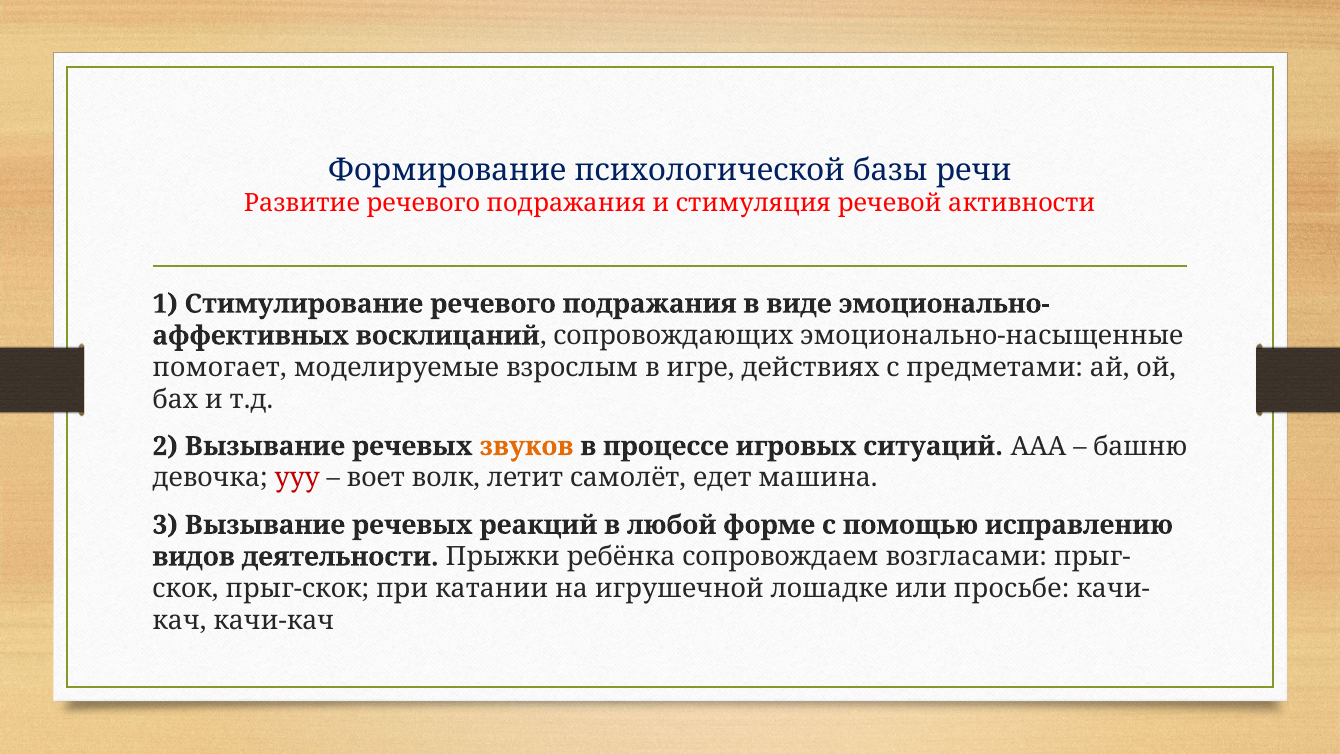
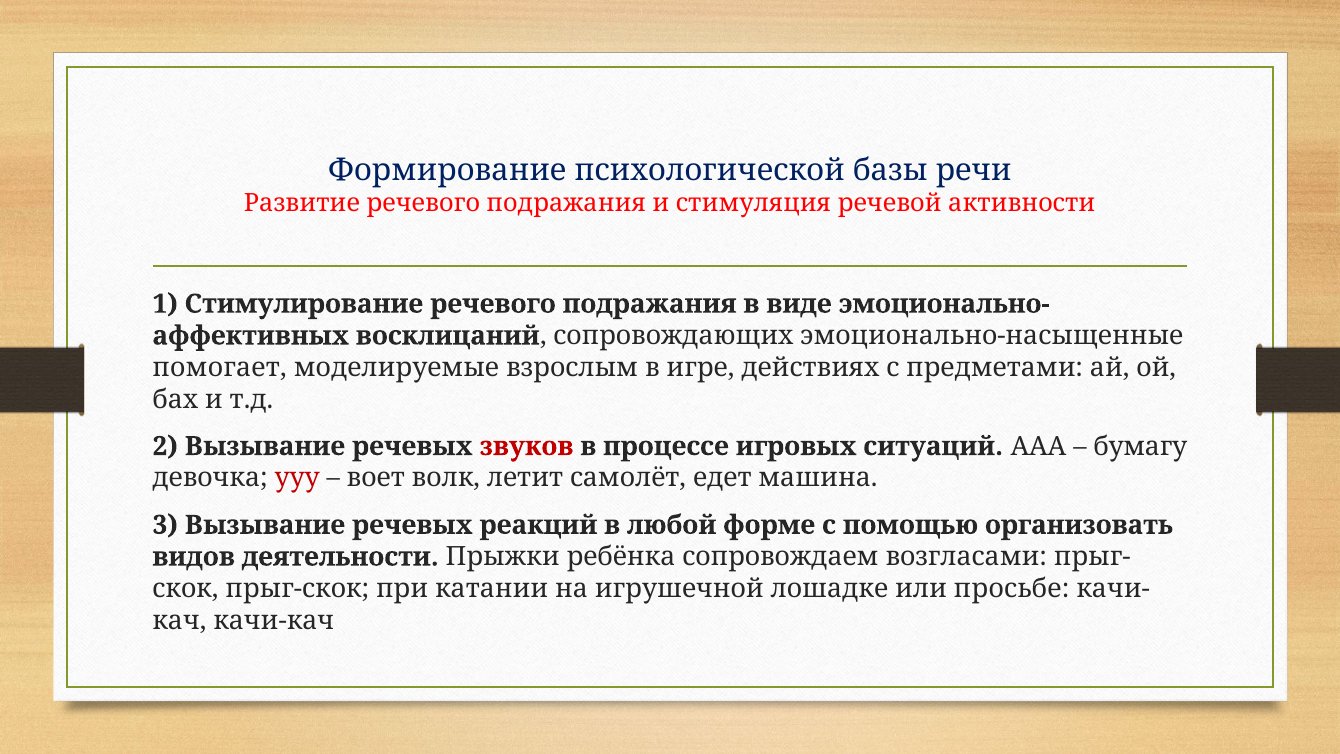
звуков colour: orange -> red
башню: башню -> бумагу
исправлению: исправлению -> организовать
